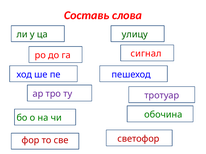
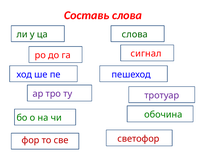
улицу at (135, 35): улицу -> слова
